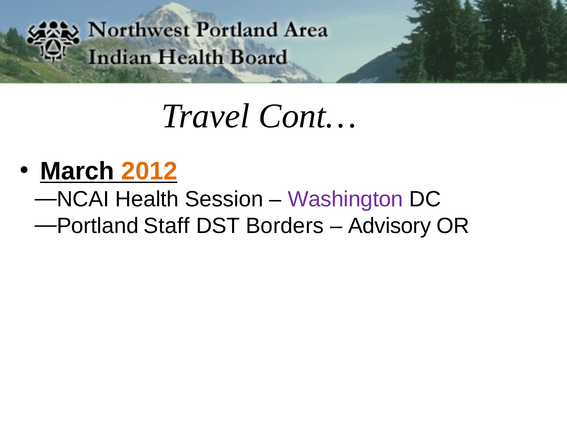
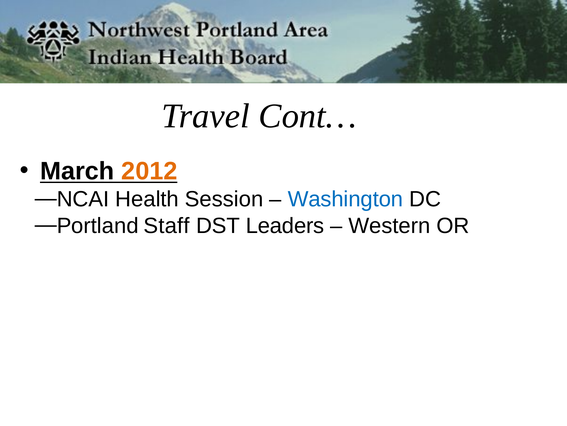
Washington colour: purple -> blue
Borders: Borders -> Leaders
Advisory: Advisory -> Western
